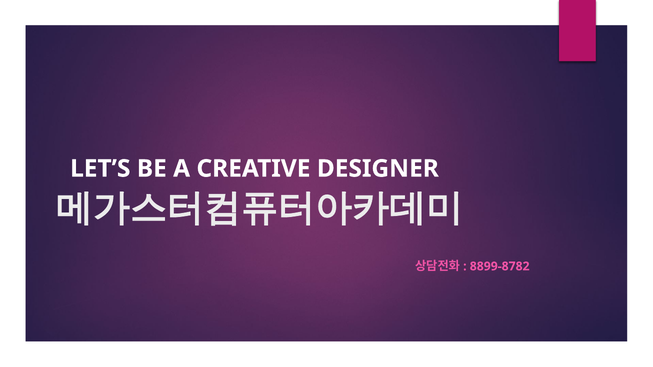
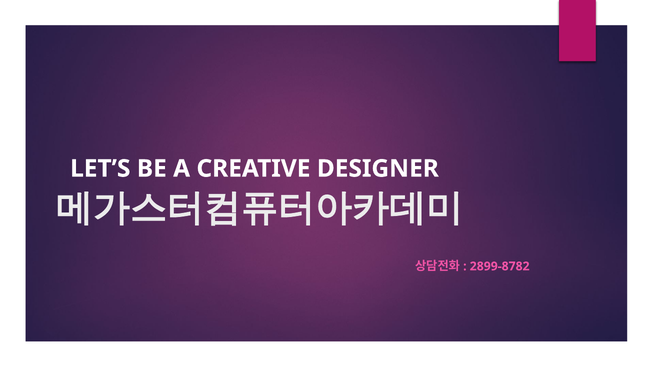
8899-8782: 8899-8782 -> 2899-8782
